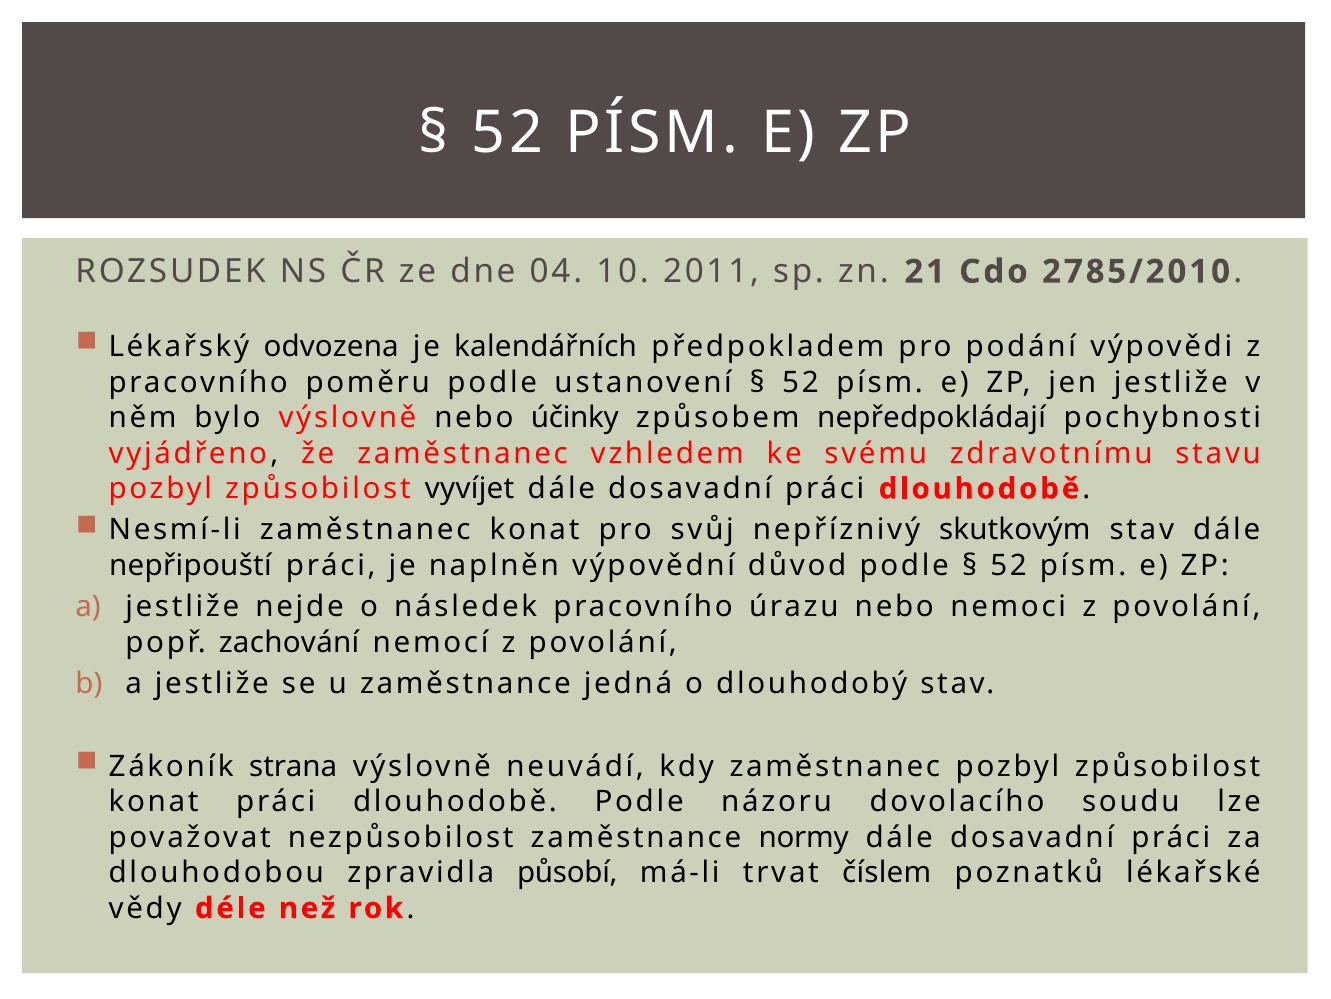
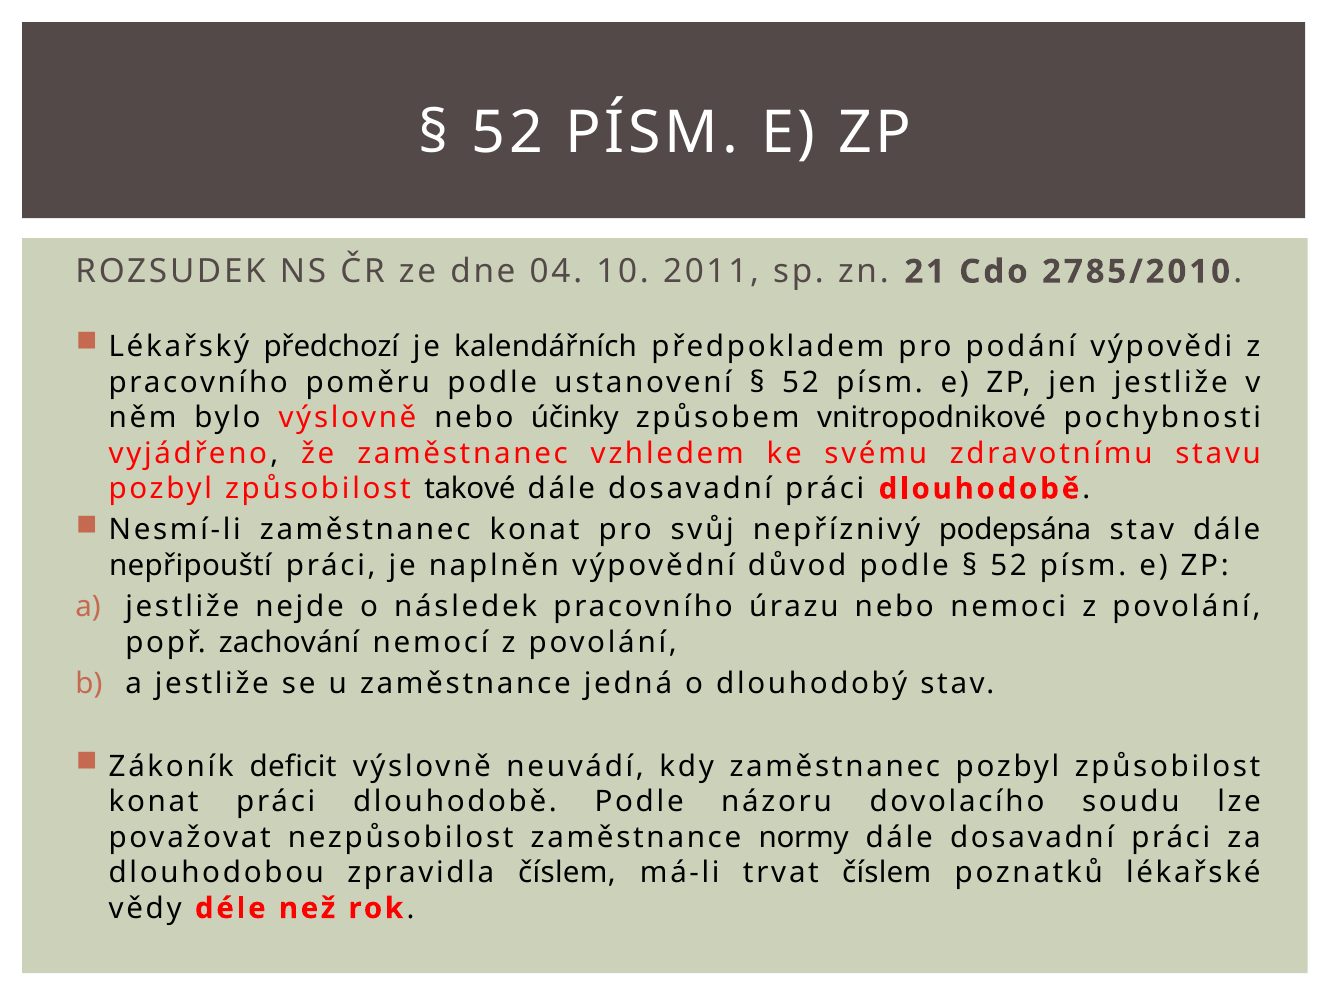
odvozena: odvozena -> předchozí
nepředpokládají: nepředpokládají -> vnitropodnikové
vyvíjet: vyvíjet -> takové
skutkovým: skutkovým -> podepsána
strana: strana -> deficit
zpravidla působí: působí -> číslem
